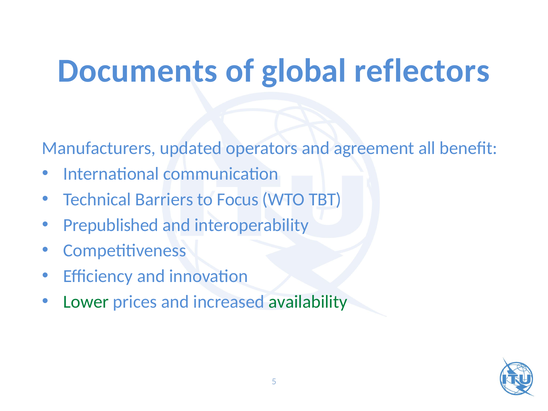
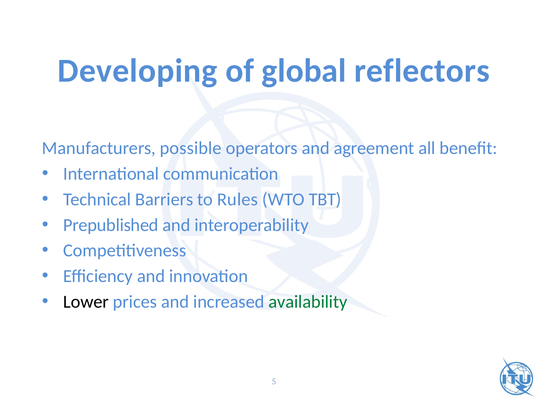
Documents: Documents -> Developing
updated: updated -> possible
Focus: Focus -> Rules
Lower colour: green -> black
